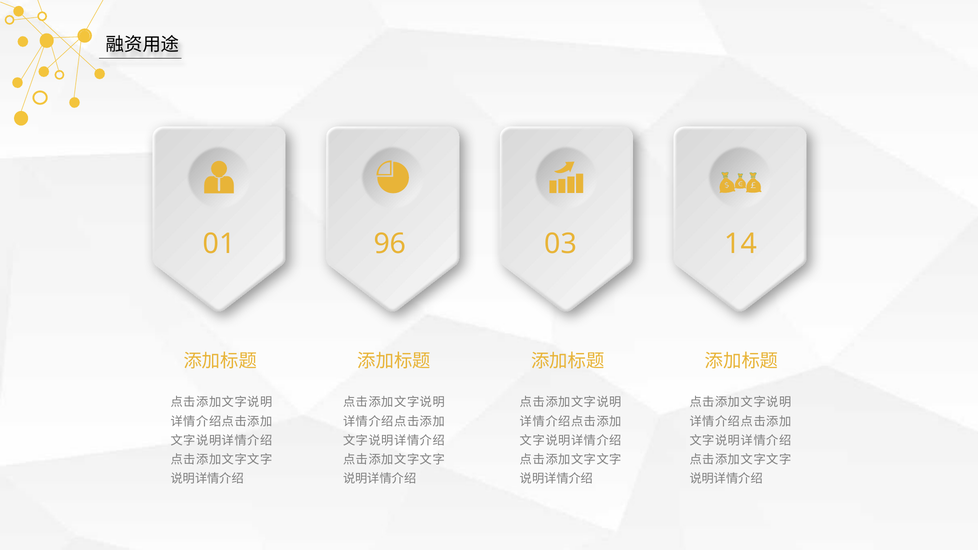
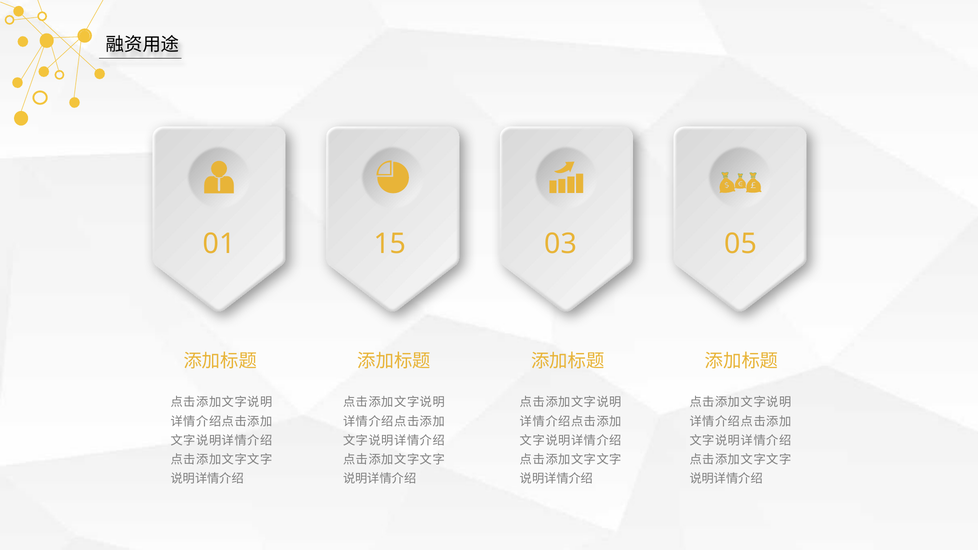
96: 96 -> 15
14: 14 -> 05
